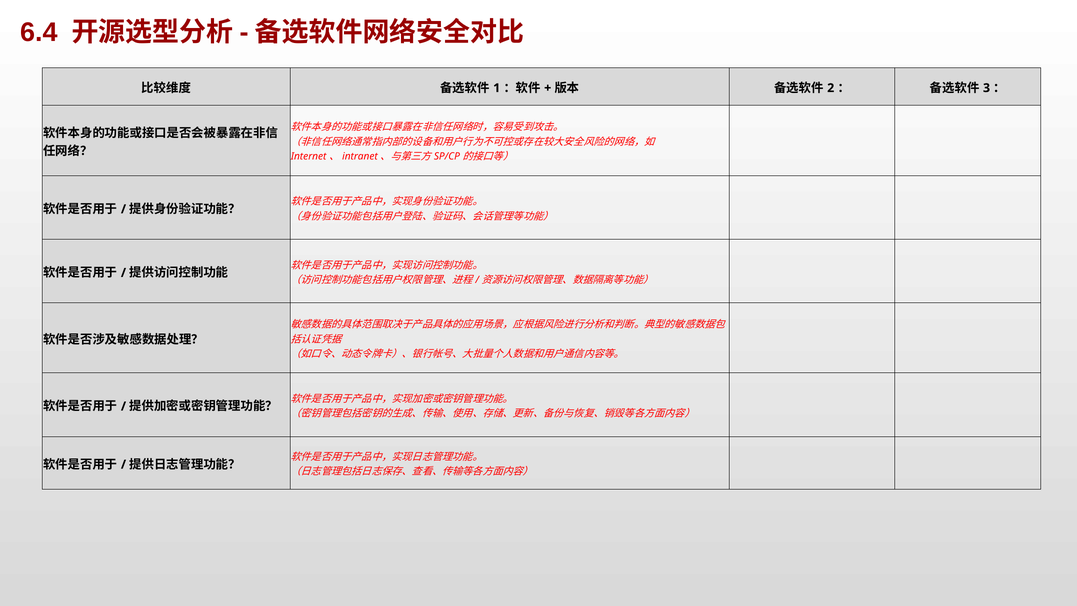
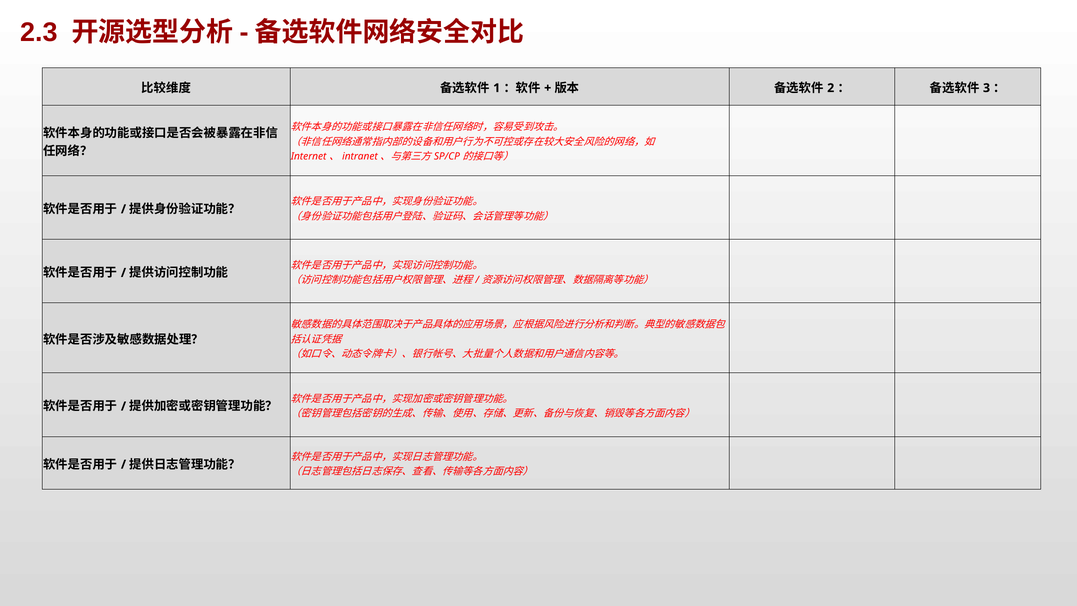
6.4: 6.4 -> 2.3
